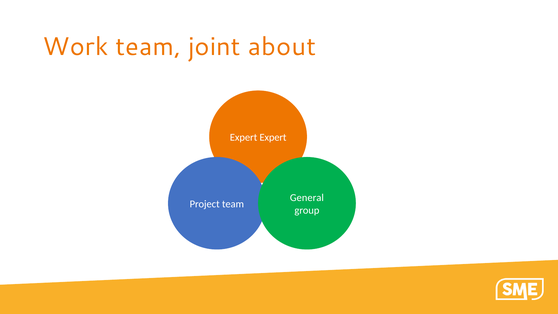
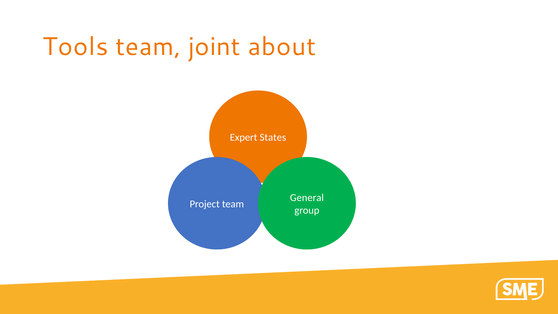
Work: Work -> Tools
Expert Expert: Expert -> States
